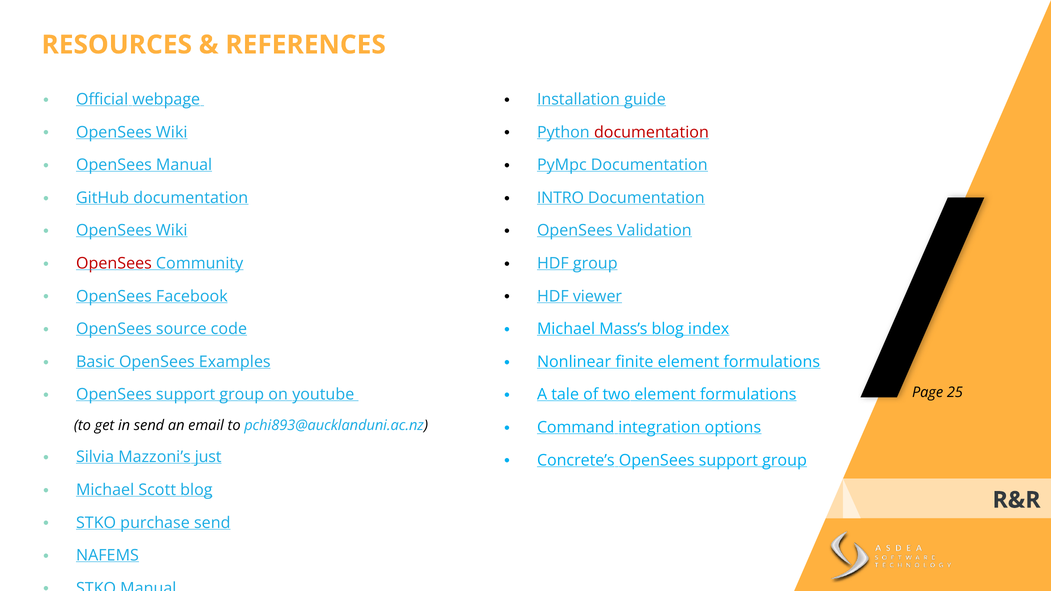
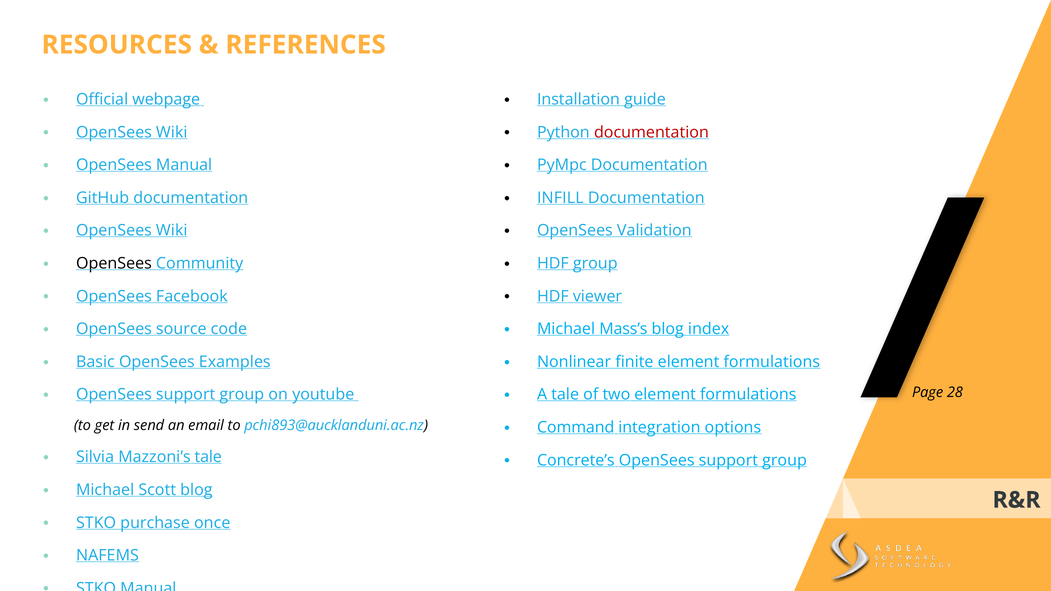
INTRO: INTRO -> INFILL
OpenSees at (114, 264) colour: red -> black
25: 25 -> 28
Mazzoni’s just: just -> tale
purchase send: send -> once
